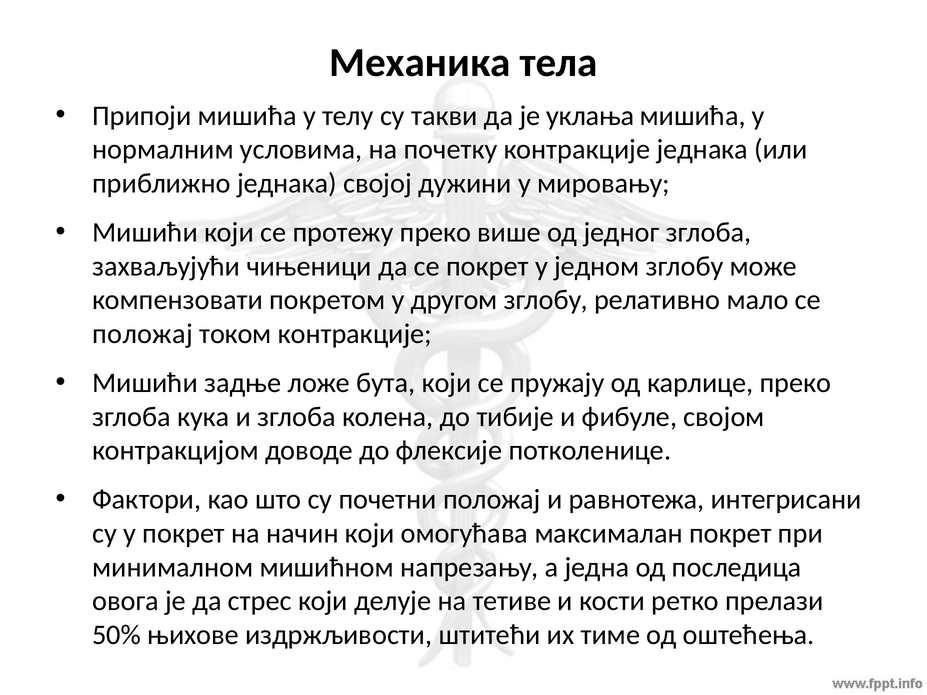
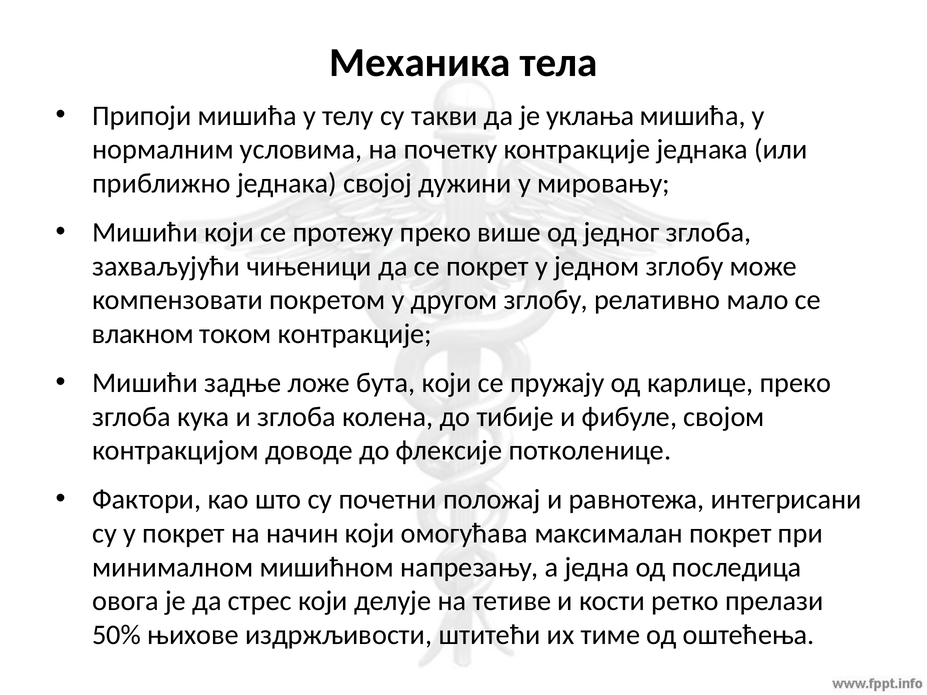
положај at (143, 334): положај -> влакном
